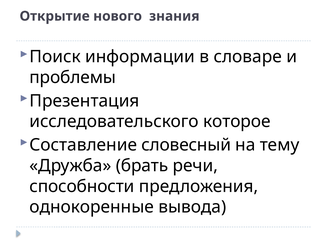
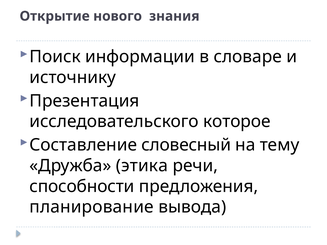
проблемы: проблемы -> источнику
брать: брать -> этика
однокоренные: однокоренные -> планирование
